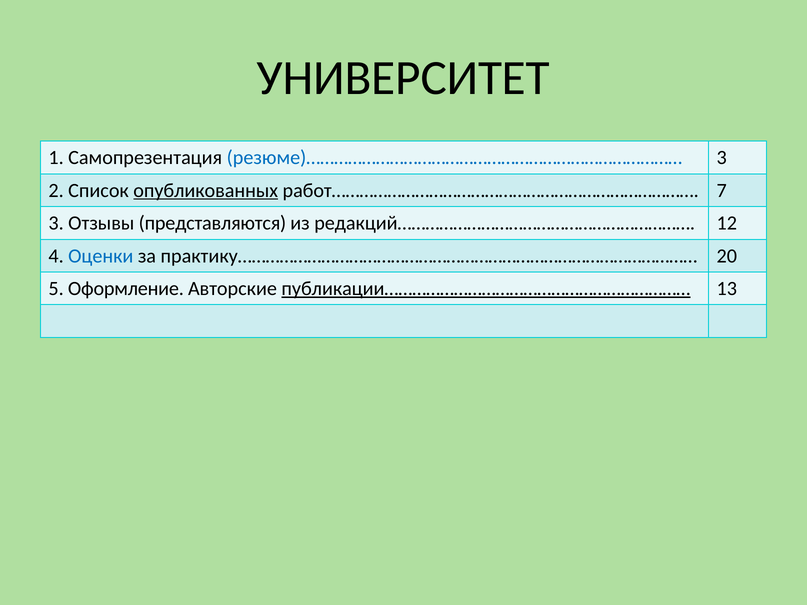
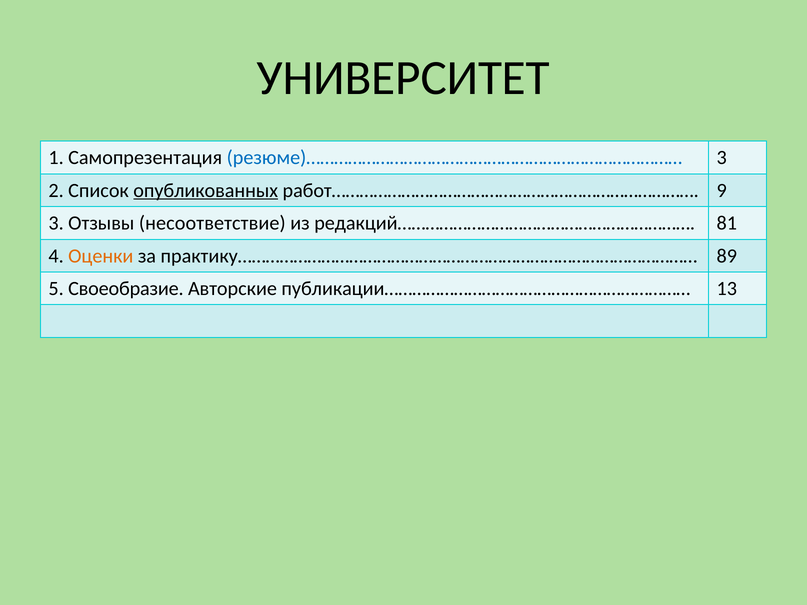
7: 7 -> 9
представляются: представляются -> несоответствие
12: 12 -> 81
Оценки colour: blue -> orange
20: 20 -> 89
Оформление: Оформление -> Своеобразие
публикации………………………………………………………… underline: present -> none
